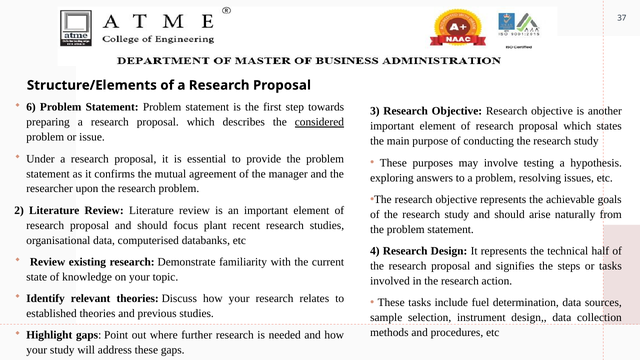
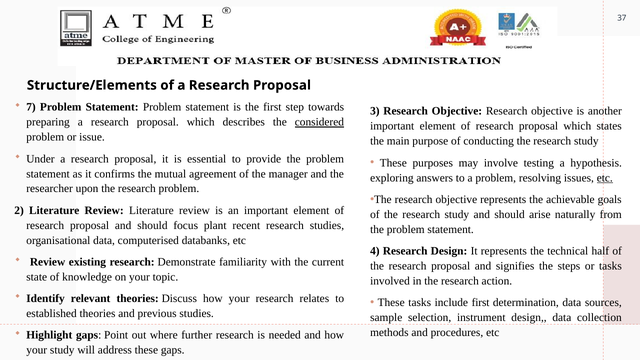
6: 6 -> 7
etc at (605, 178) underline: none -> present
include fuel: fuel -> first
